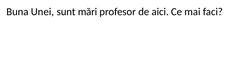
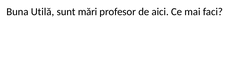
Unei: Unei -> Utilă
